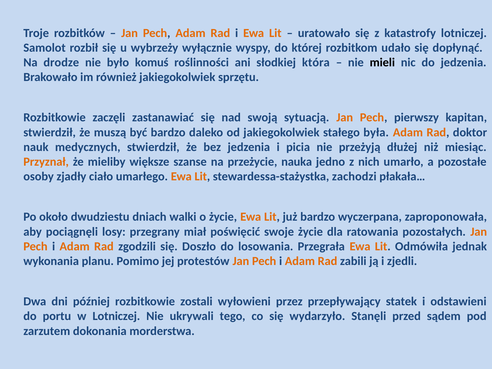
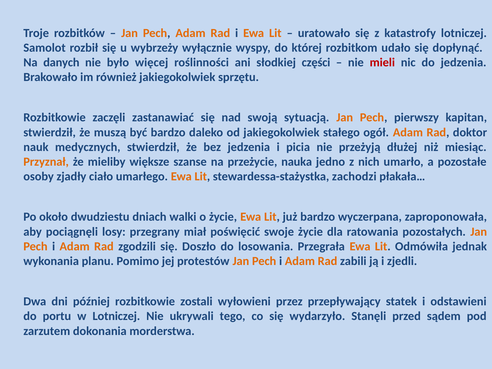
drodze: drodze -> danych
komuś: komuś -> więcej
która: która -> części
mieli colour: black -> red
była: była -> ogół
